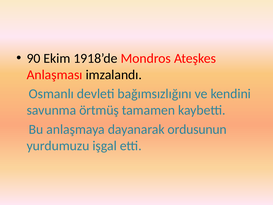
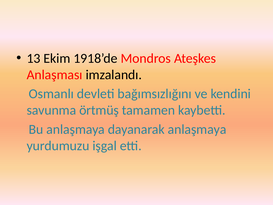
90: 90 -> 13
dayanarak ordusunun: ordusunun -> anlaşmaya
